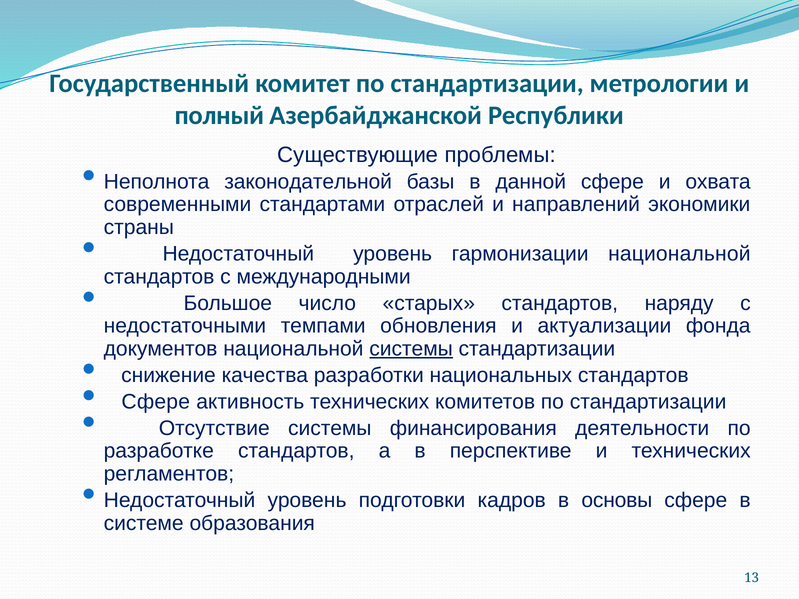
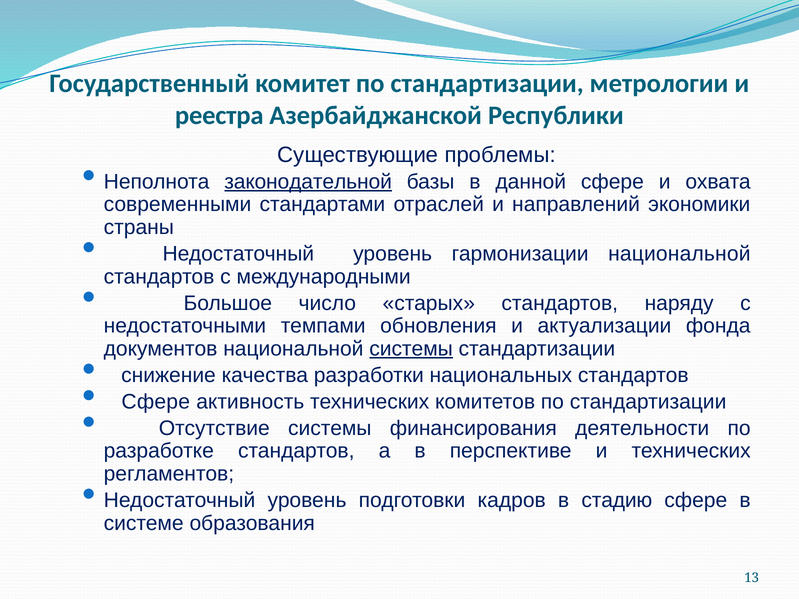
полный: полный -> реестра
законодательной underline: none -> present
основы: основы -> стадию
